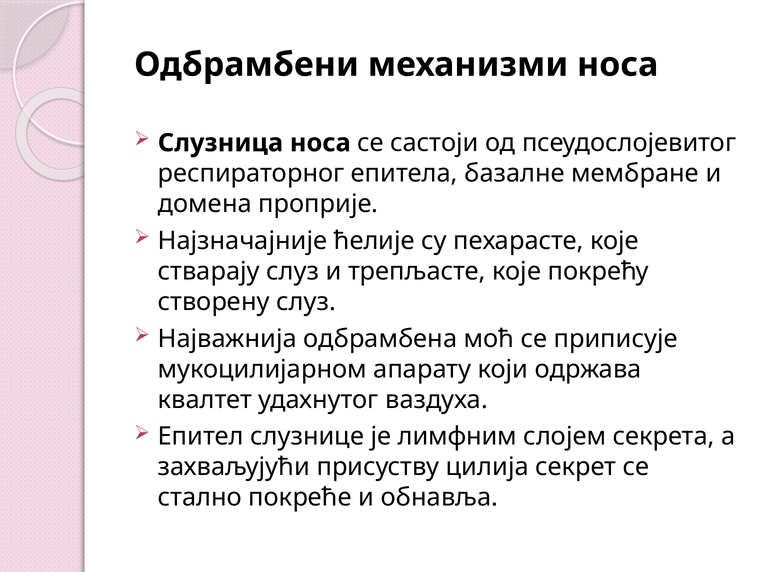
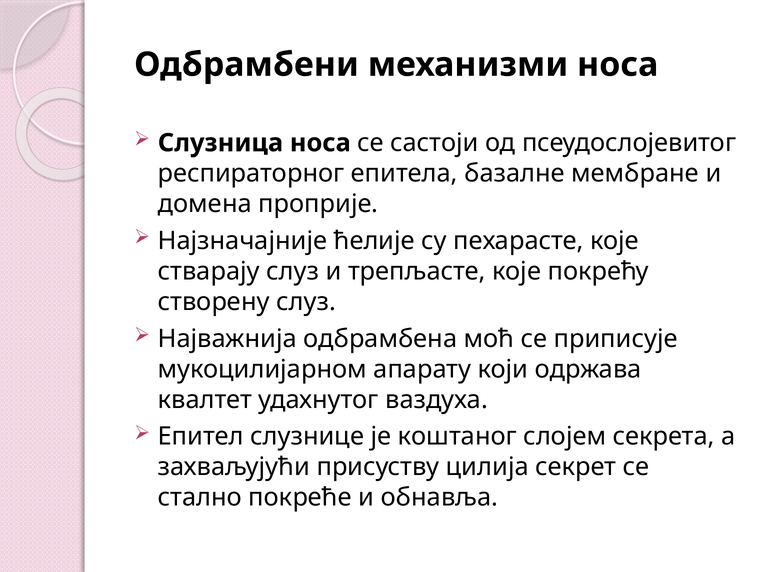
лимфним: лимфним -> коштаног
